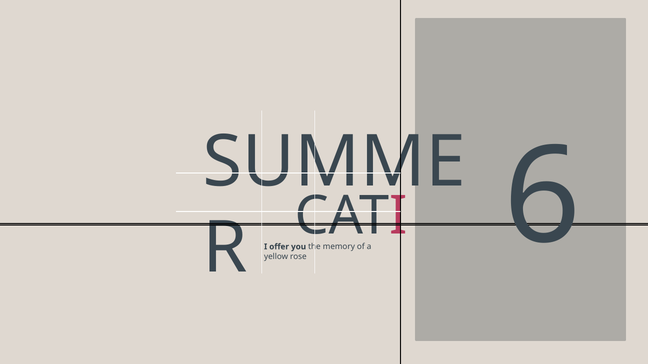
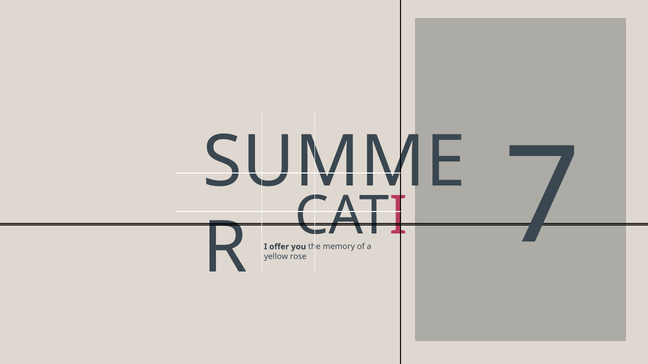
6: 6 -> 7
